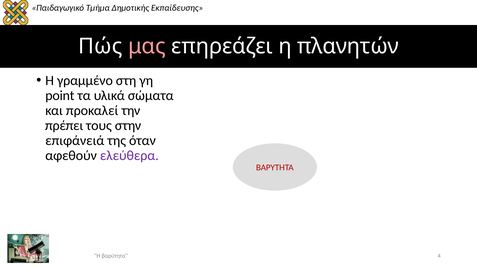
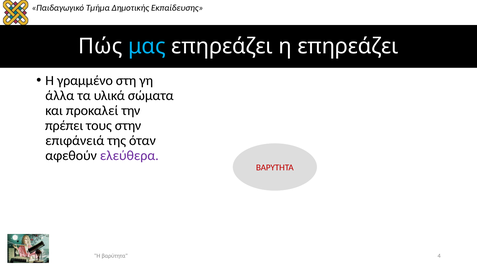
μας colour: pink -> light blue
η πλανητών: πλανητών -> επηρεάζει
point: point -> άλλα
